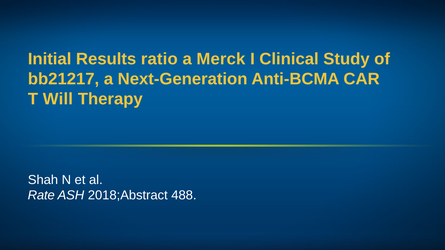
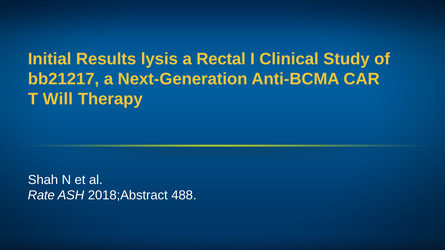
ratio: ratio -> lysis
Merck: Merck -> Rectal
